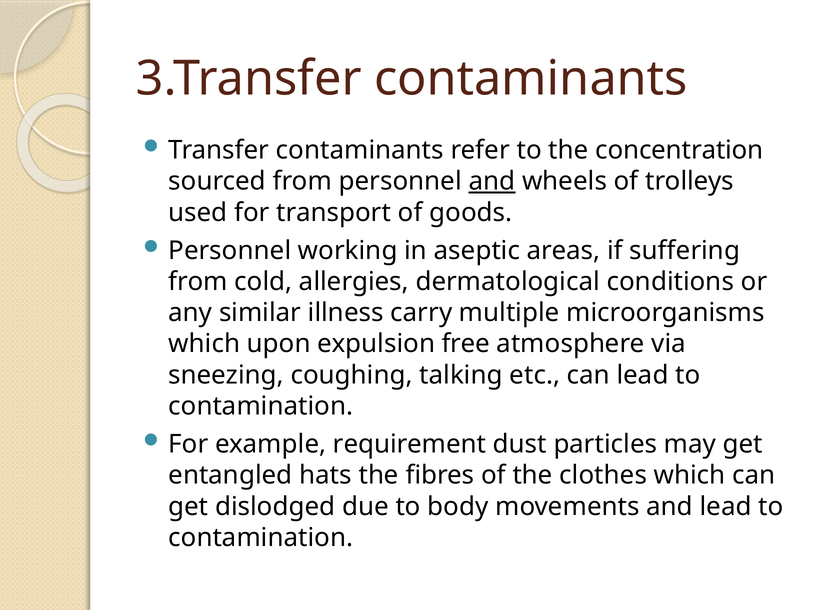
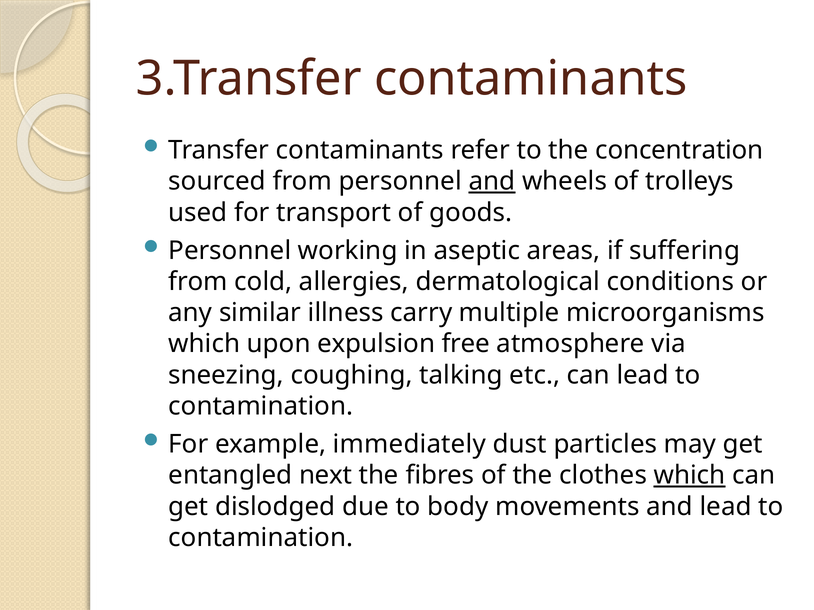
requirement: requirement -> immediately
hats: hats -> next
which at (690, 476) underline: none -> present
